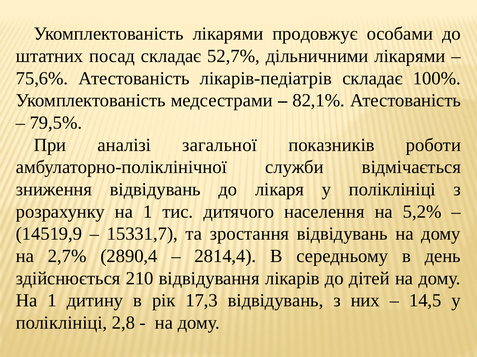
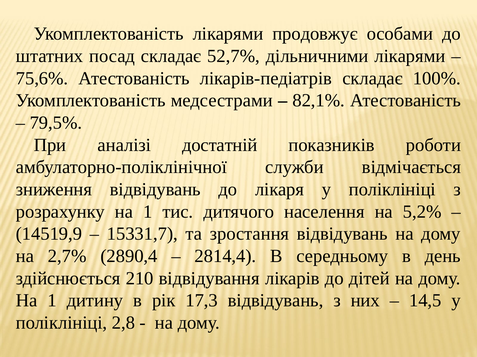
загальної: загальної -> достатній
